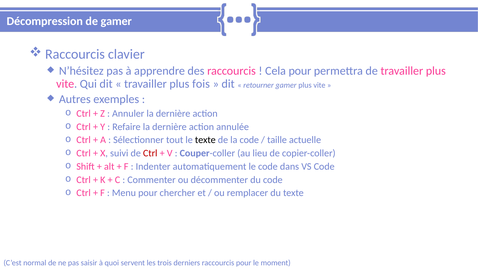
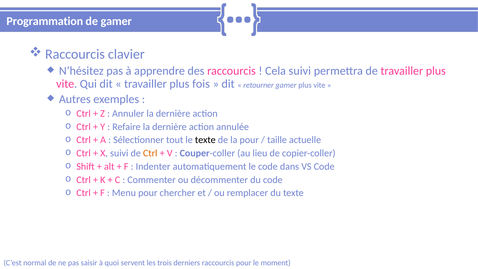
Décompression: Décompression -> Programmation
Cela pour: pour -> suivi
la code: code -> pour
Ctrl at (150, 153) colour: red -> orange
